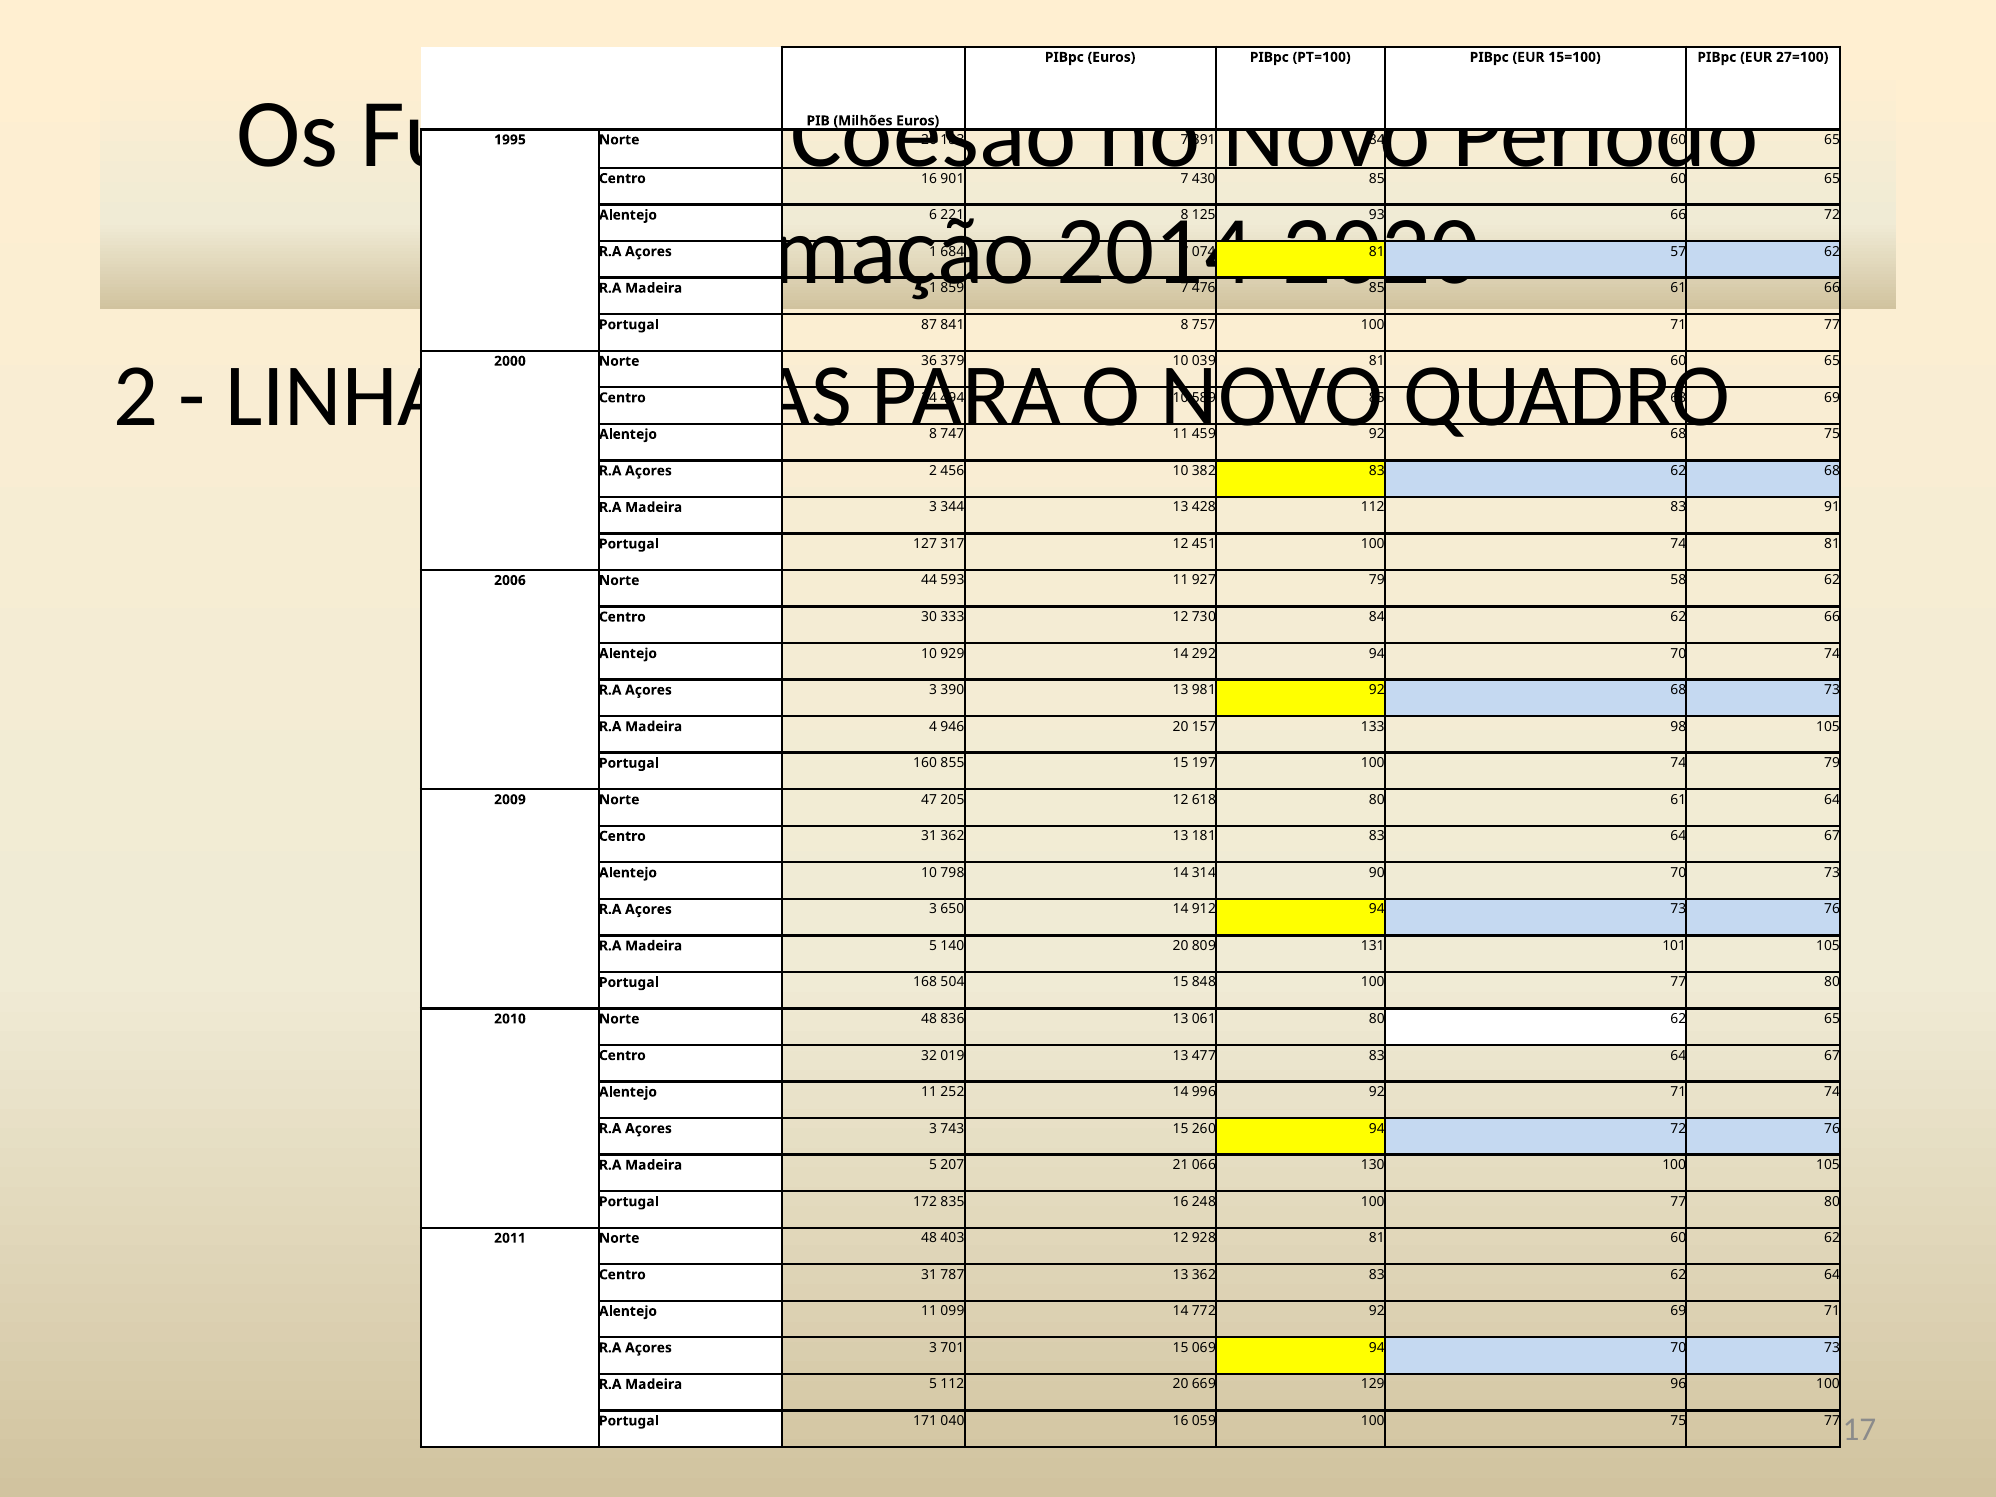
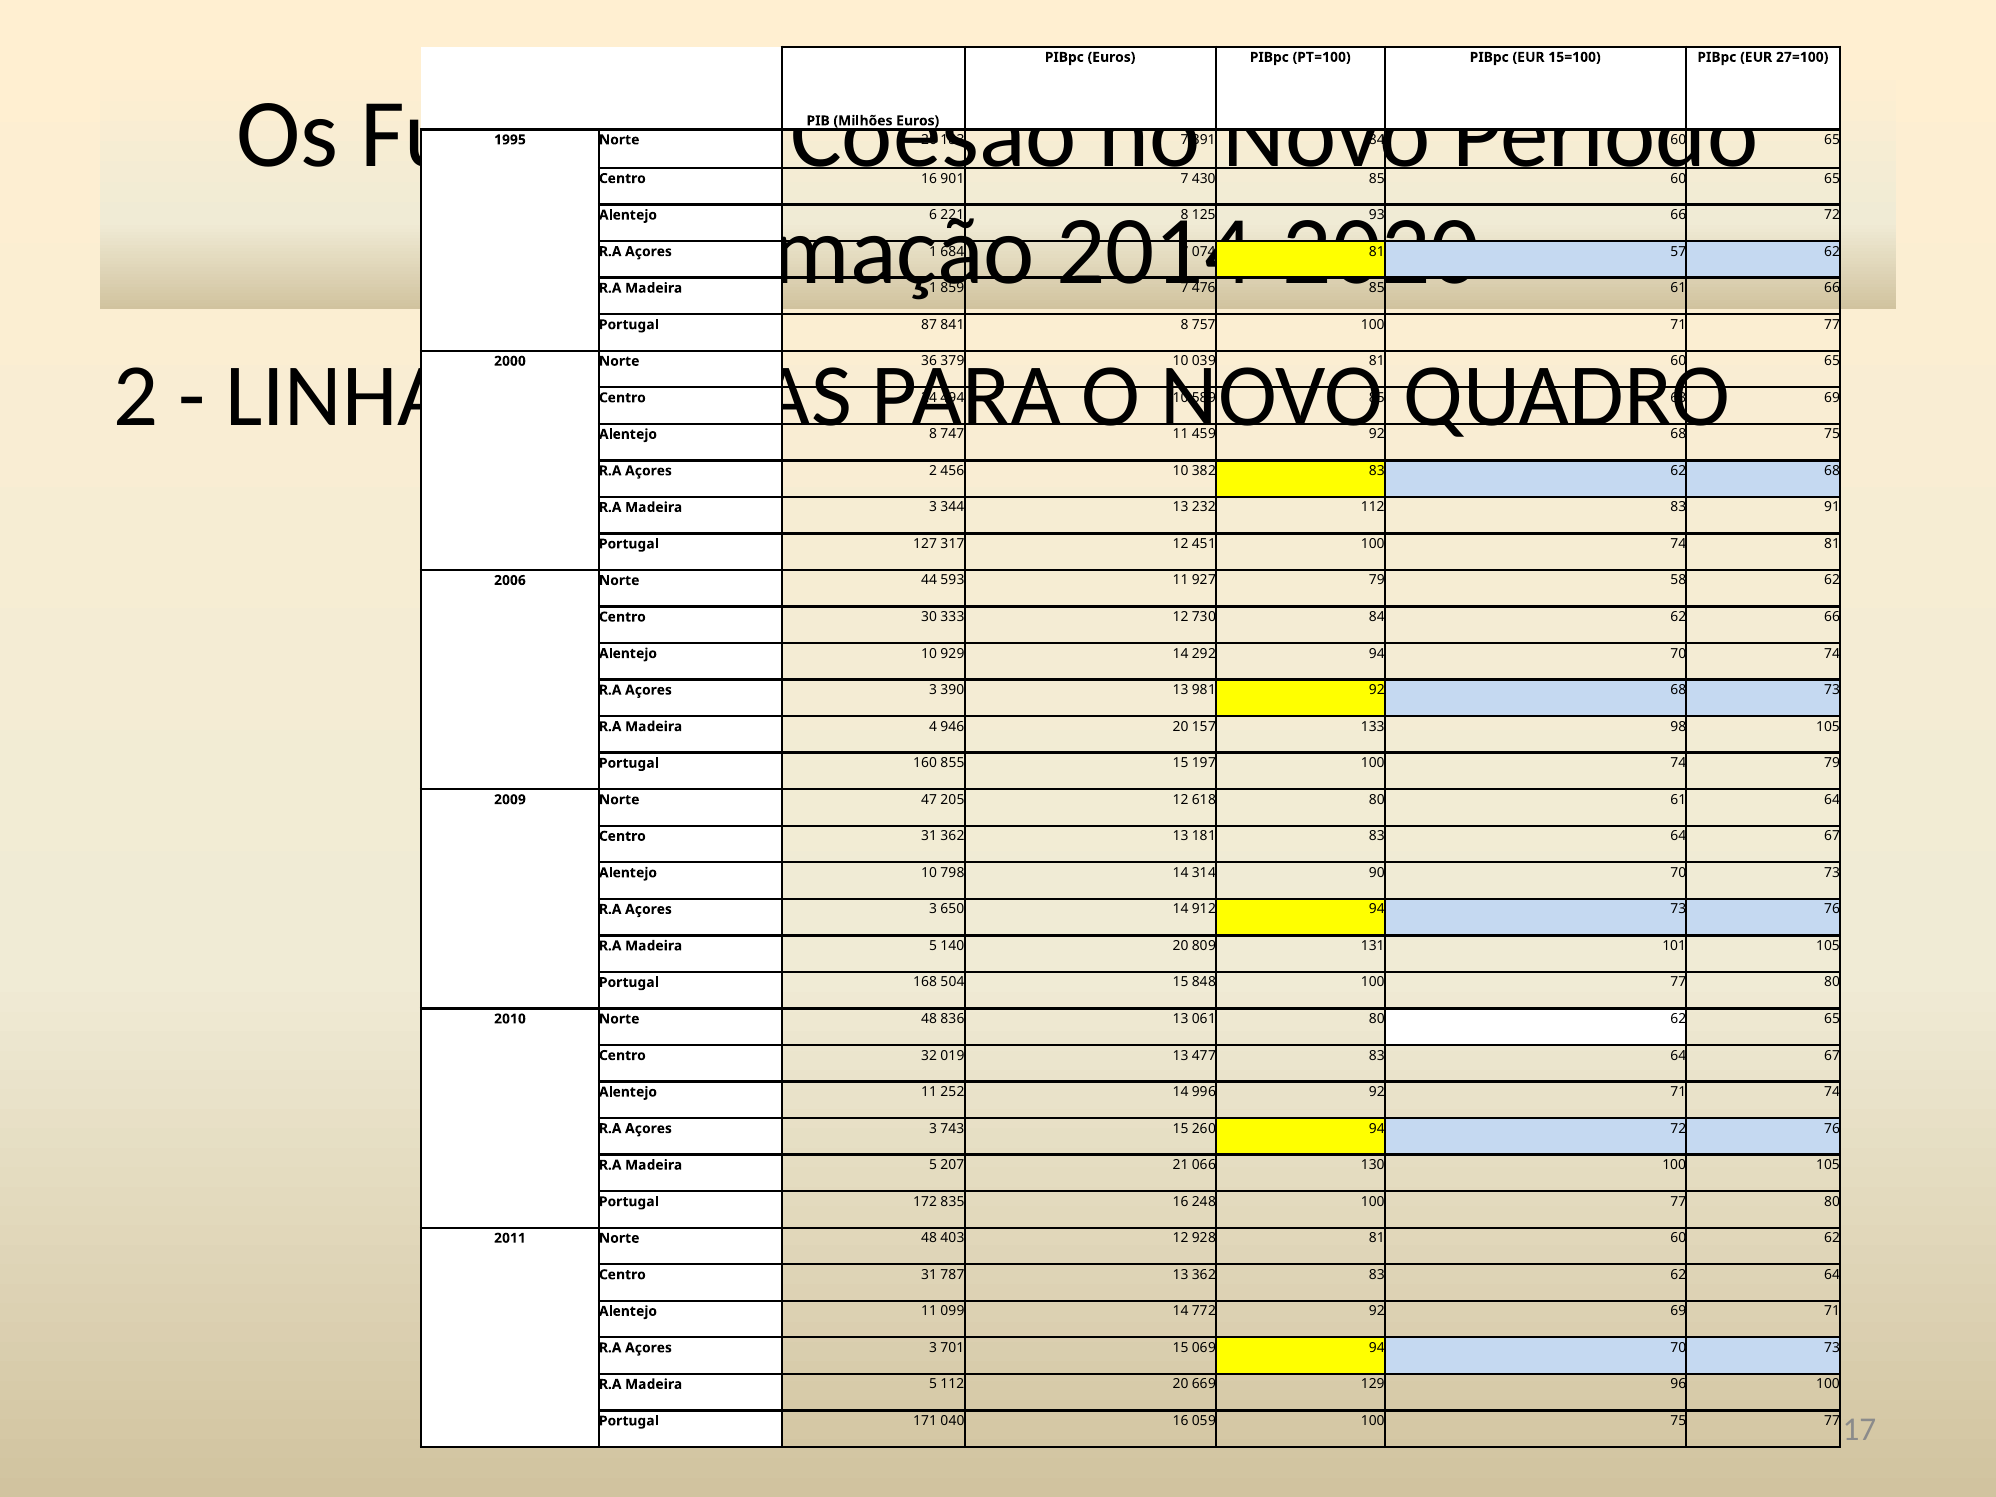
428: 428 -> 232
